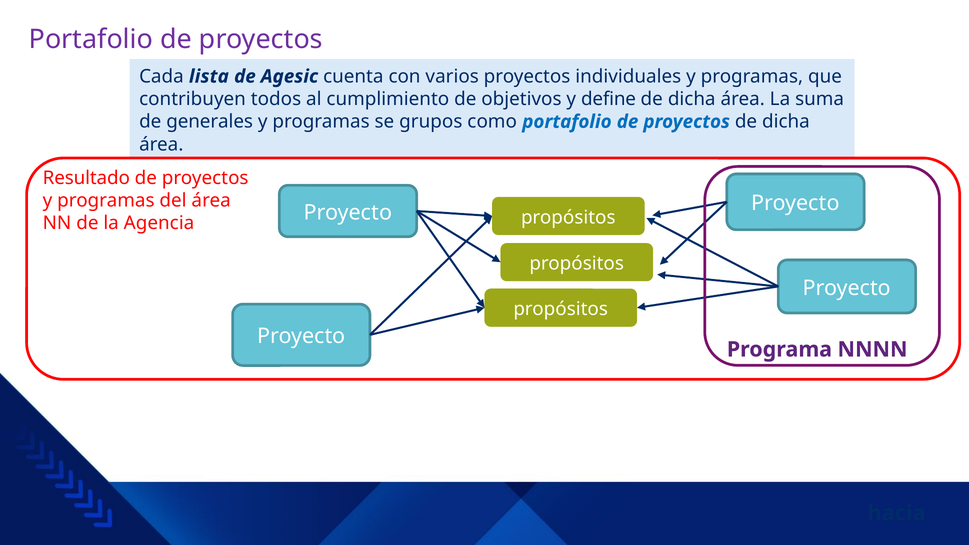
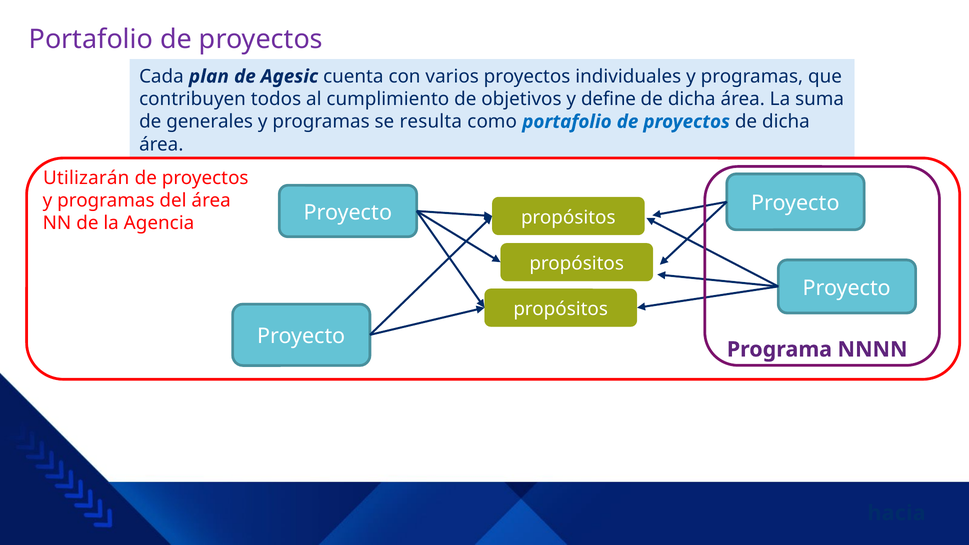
lista: lista -> plan
grupos: grupos -> resulta
Resultado: Resultado -> Utilizarán
